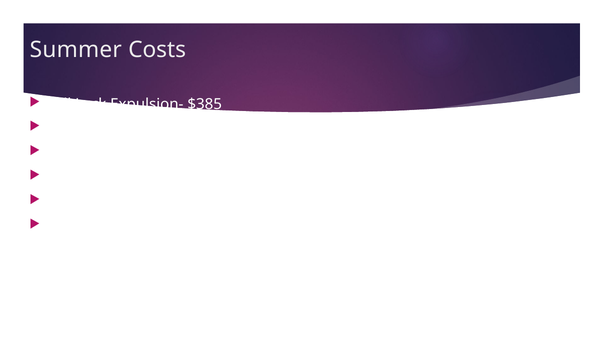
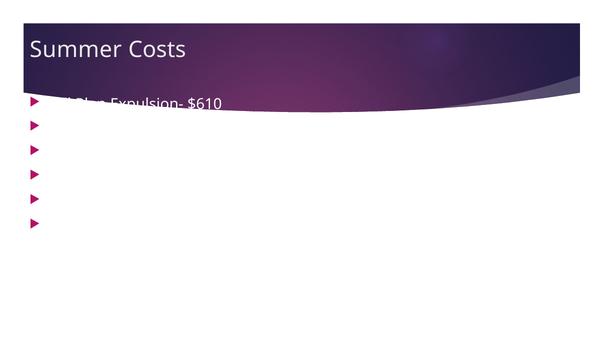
Lack: Lack -> Plan
$385: $385 -> $610
